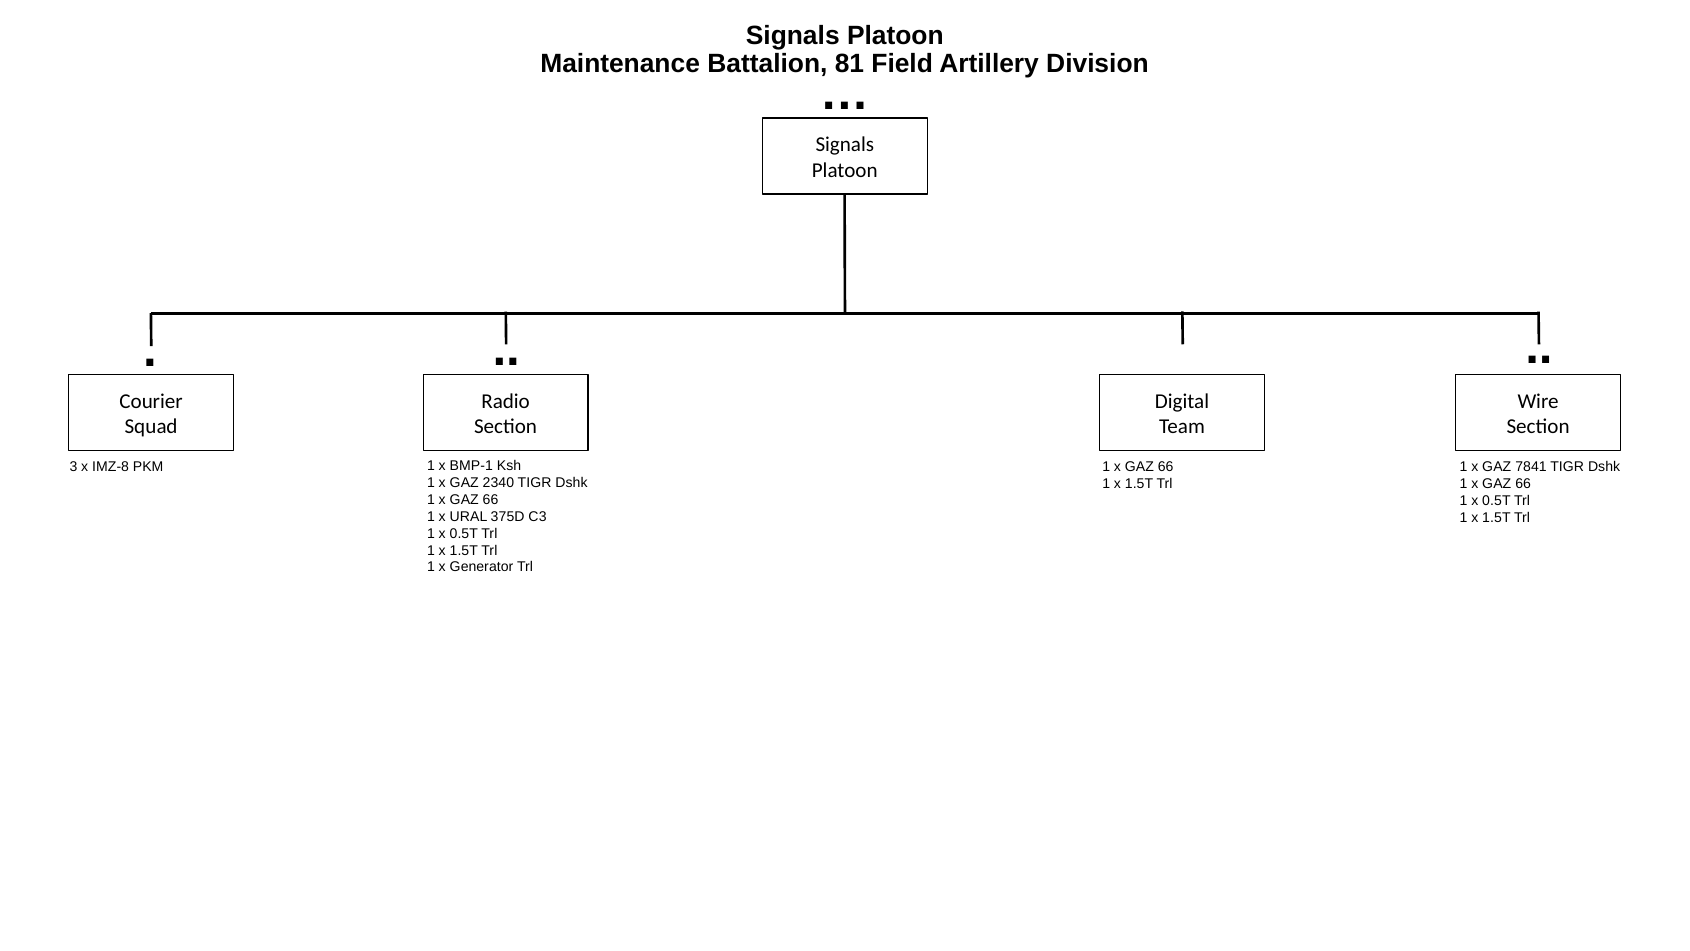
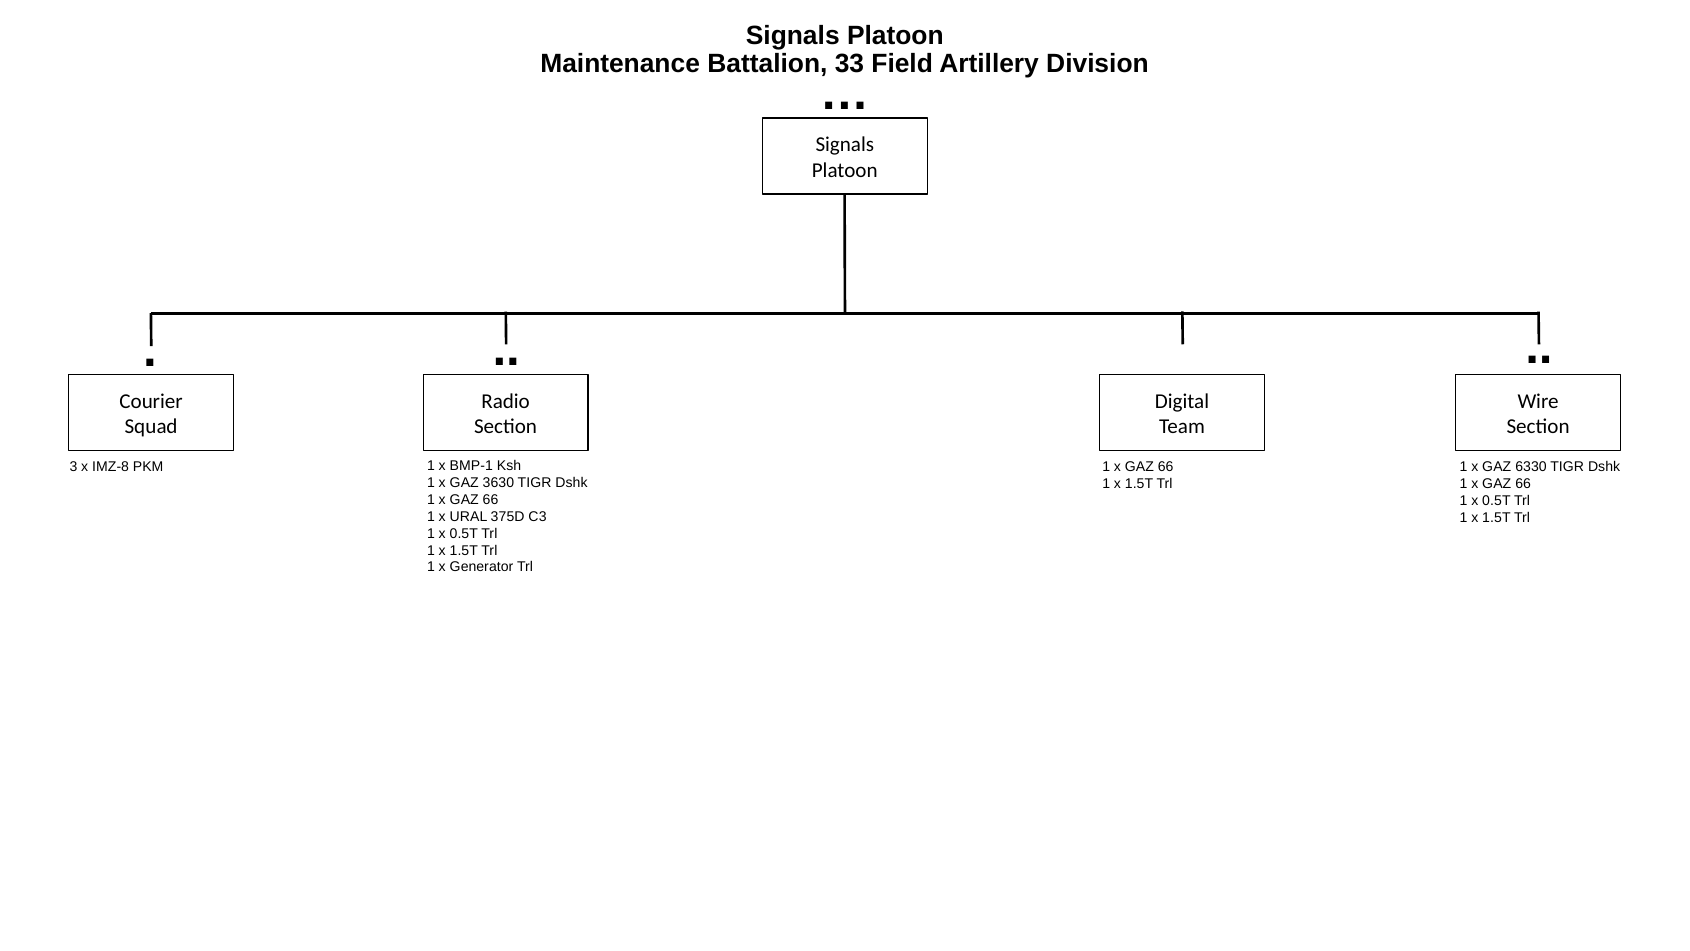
81: 81 -> 33
7841: 7841 -> 6330
2340: 2340 -> 3630
